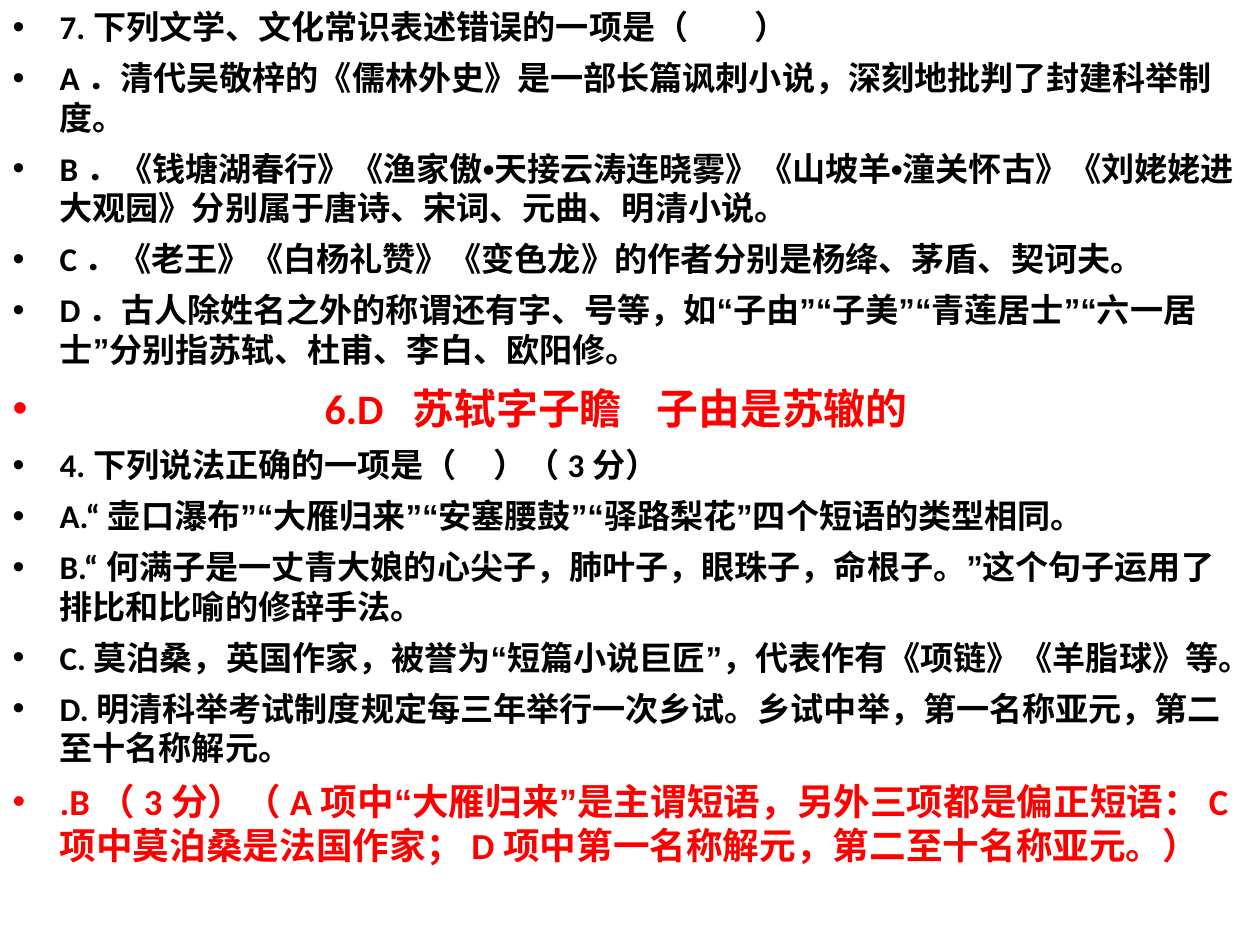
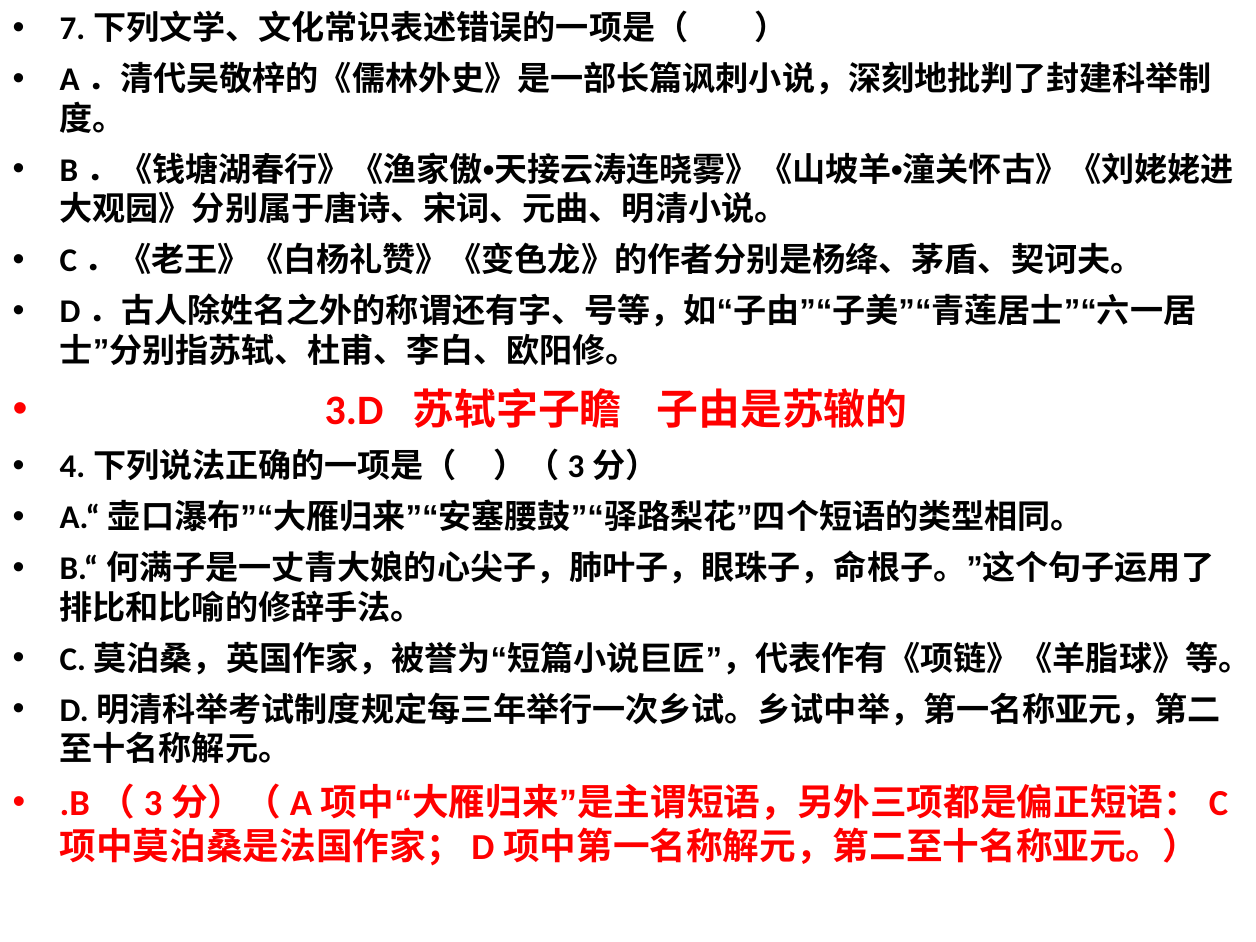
6.D: 6.D -> 3.D
